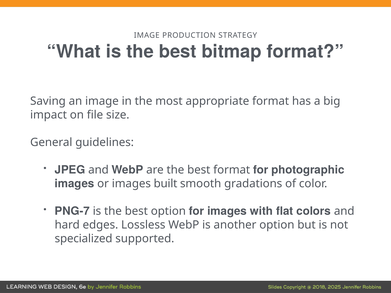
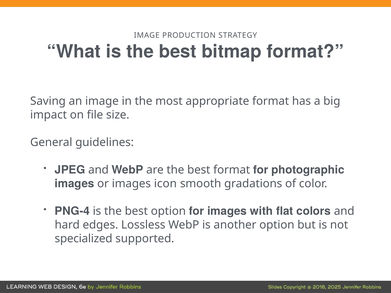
built: built -> icon
PNG-7: PNG-7 -> PNG-4
